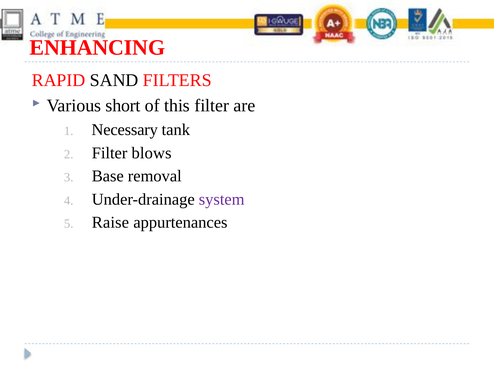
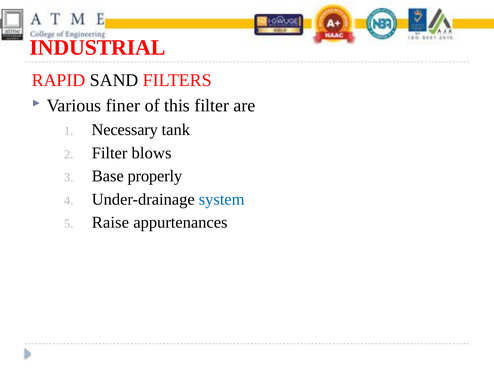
ENHANCING: ENHANCING -> INDUSTRIAL
short: short -> finer
removal: removal -> properly
system colour: purple -> blue
